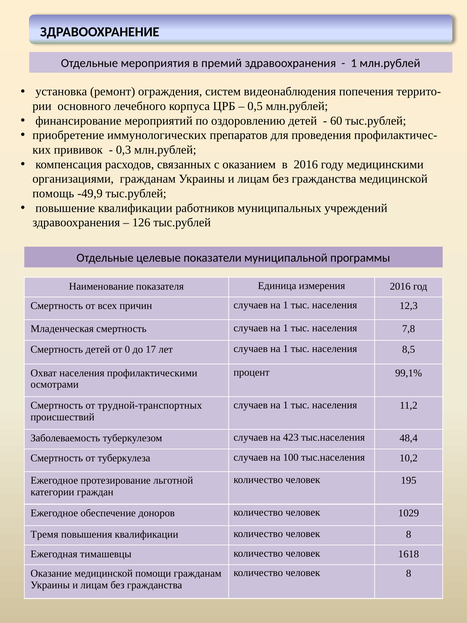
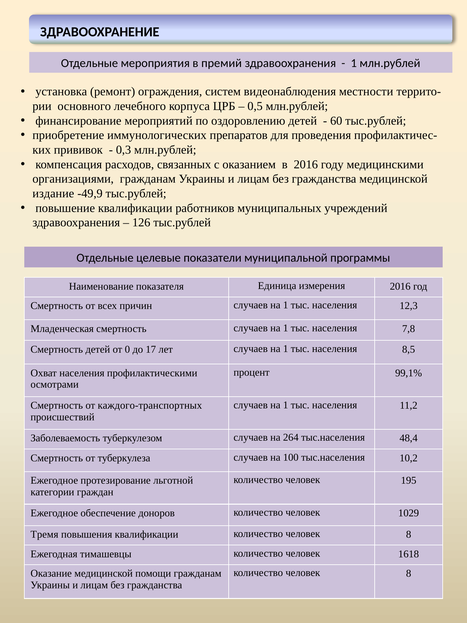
попечения: попечения -> местности
помощь: помощь -> издание
трудной-транспортных: трудной-транспортных -> каждого-транспортных
423: 423 -> 264
